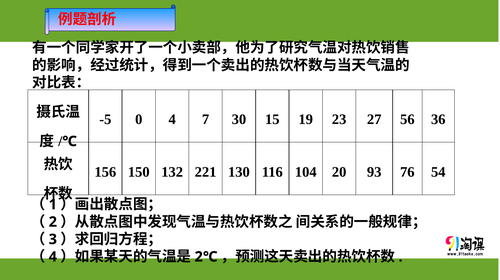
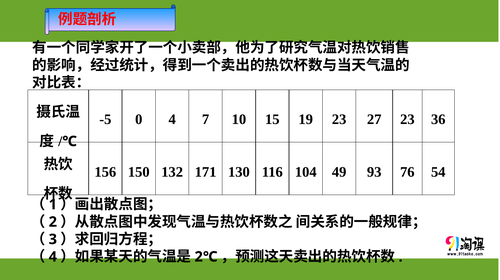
30: 30 -> 10
27 56: 56 -> 23
221: 221 -> 171
20: 20 -> 49
